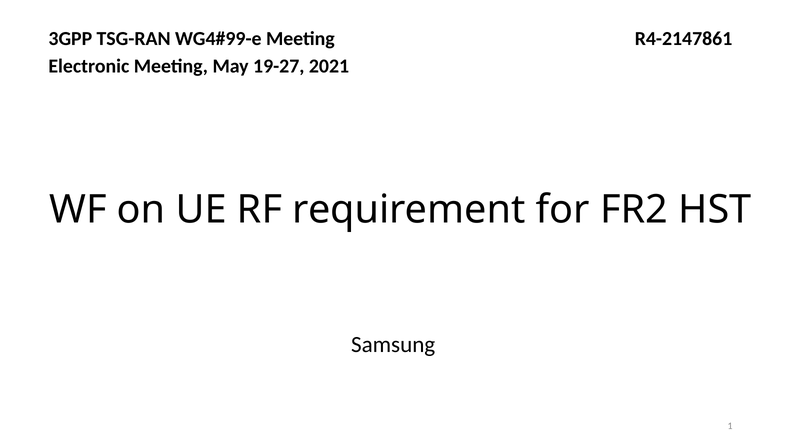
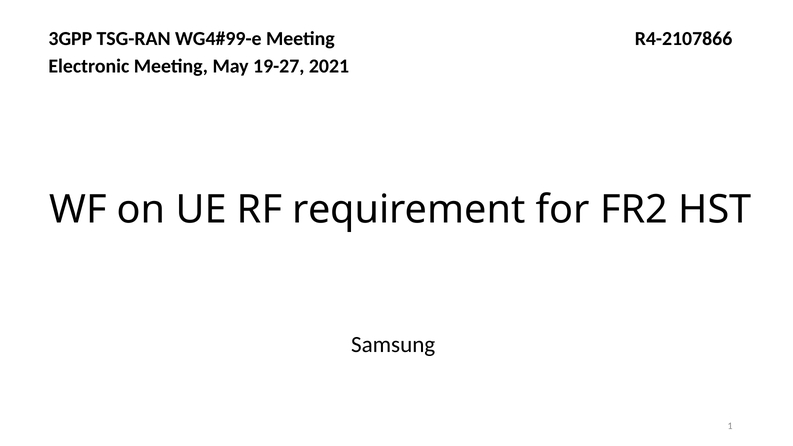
R4-2147861: R4-2147861 -> R4-2107866
